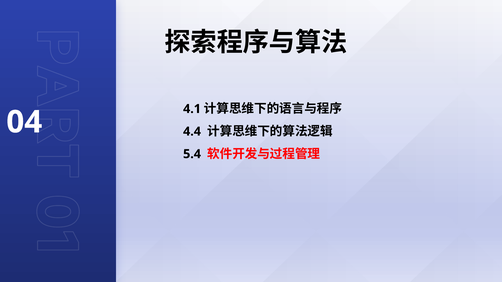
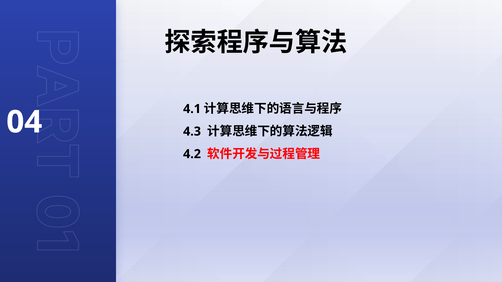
4.4: 4.4 -> 4.3
5.4: 5.4 -> 4.2
